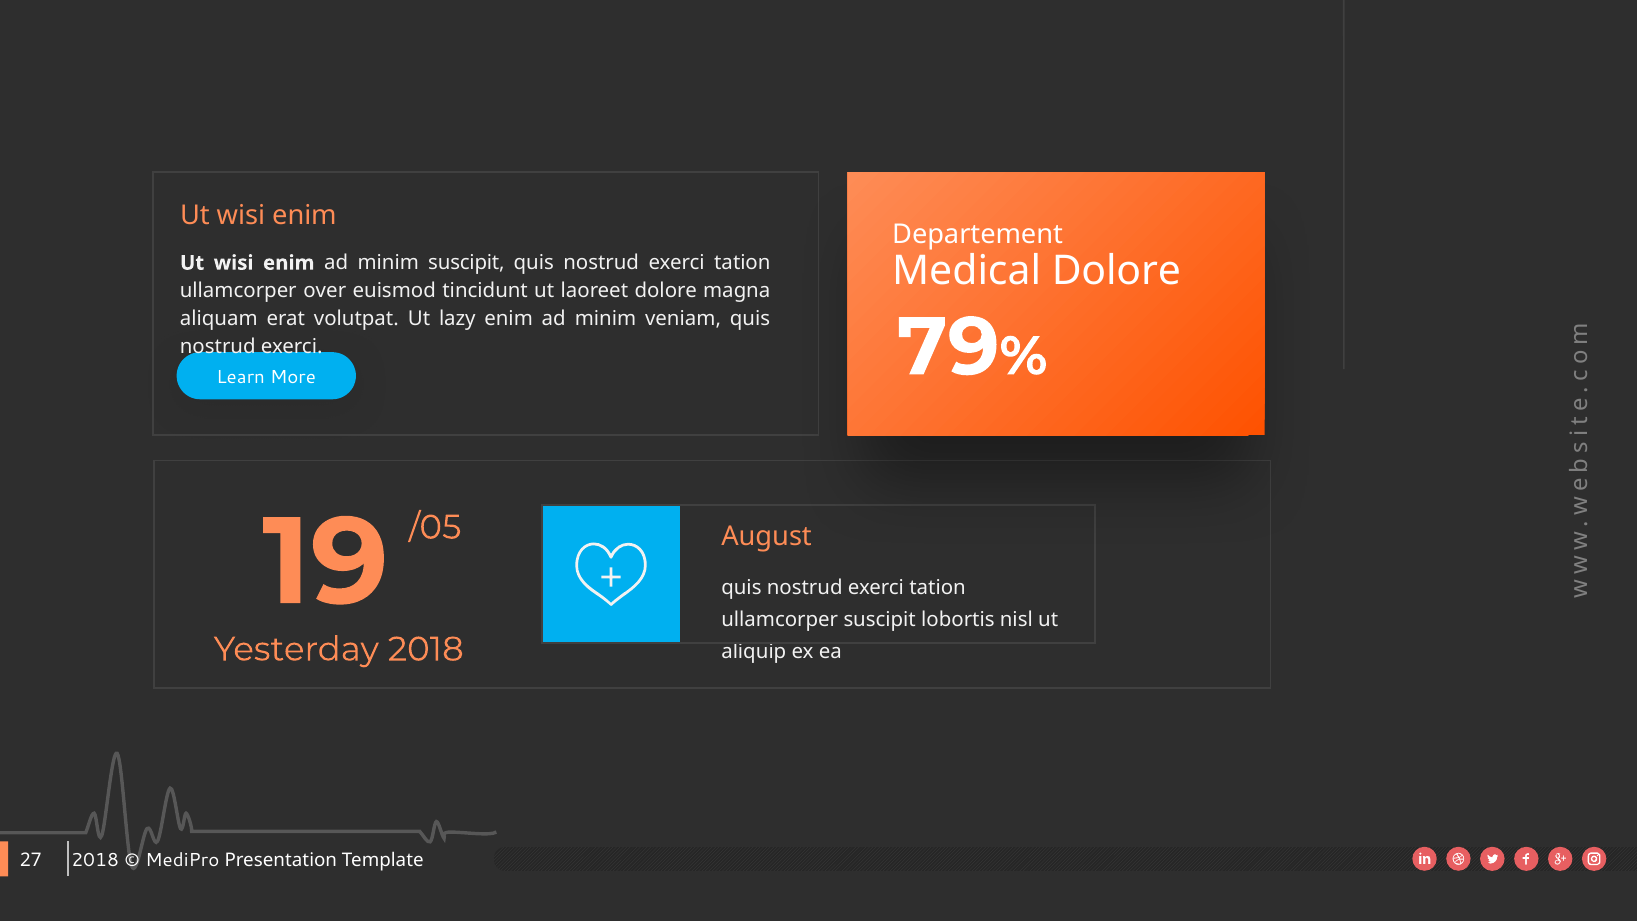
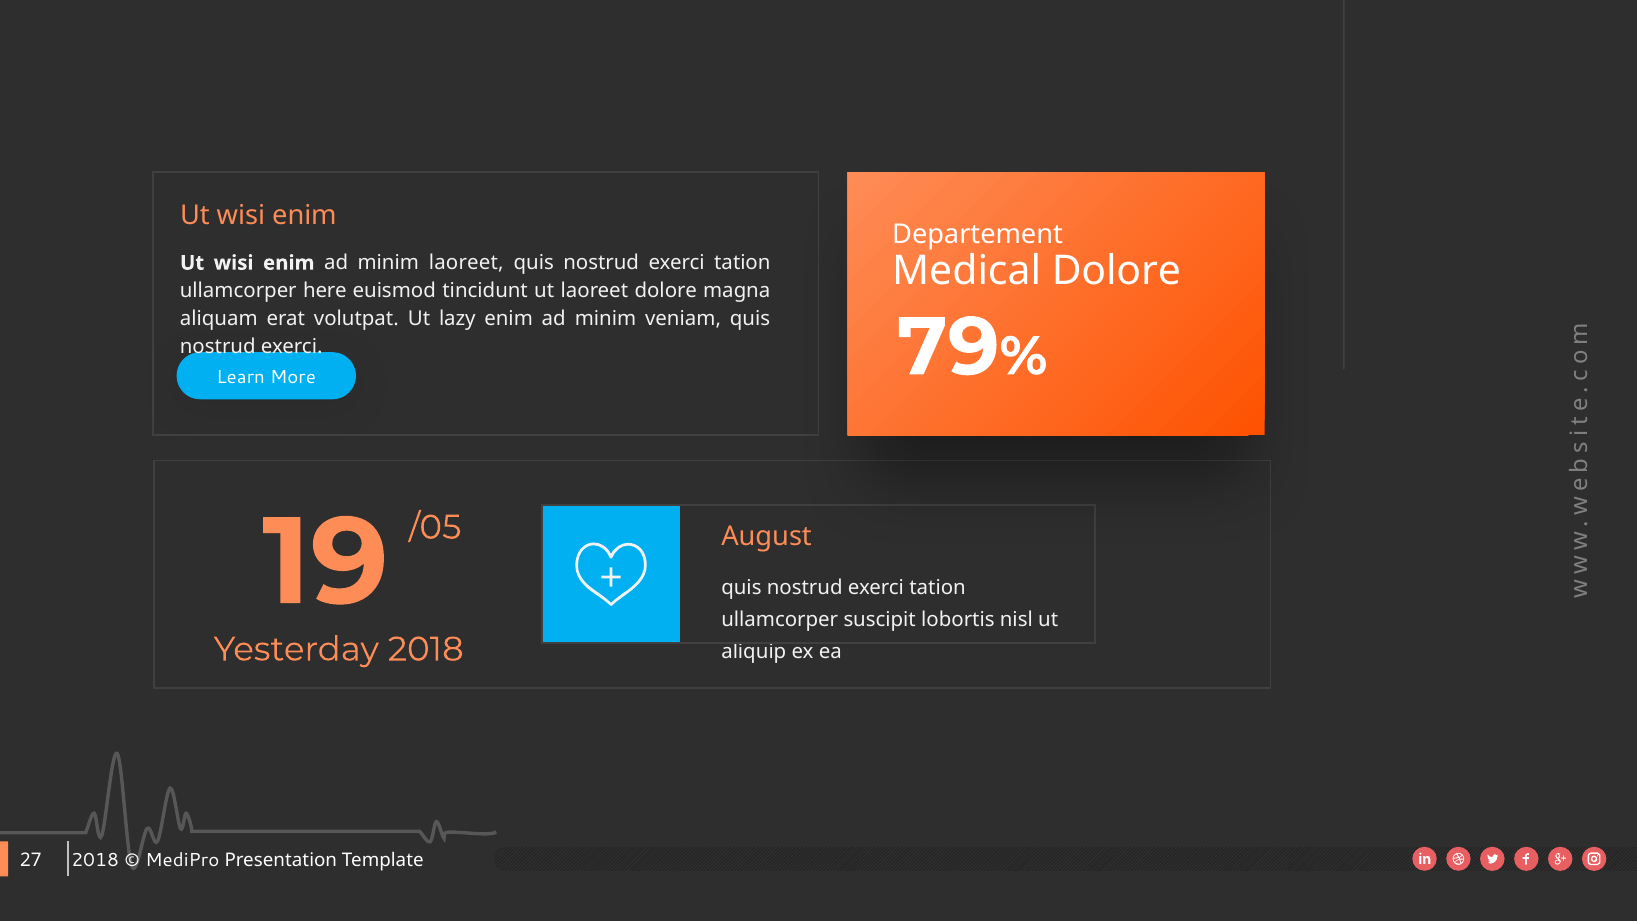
minim suscipit: suscipit -> laoreet
over: over -> here
